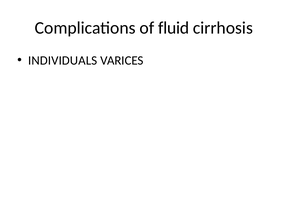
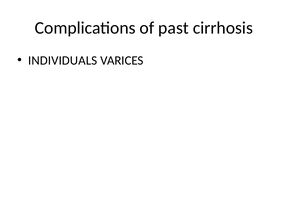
fluid: fluid -> past
